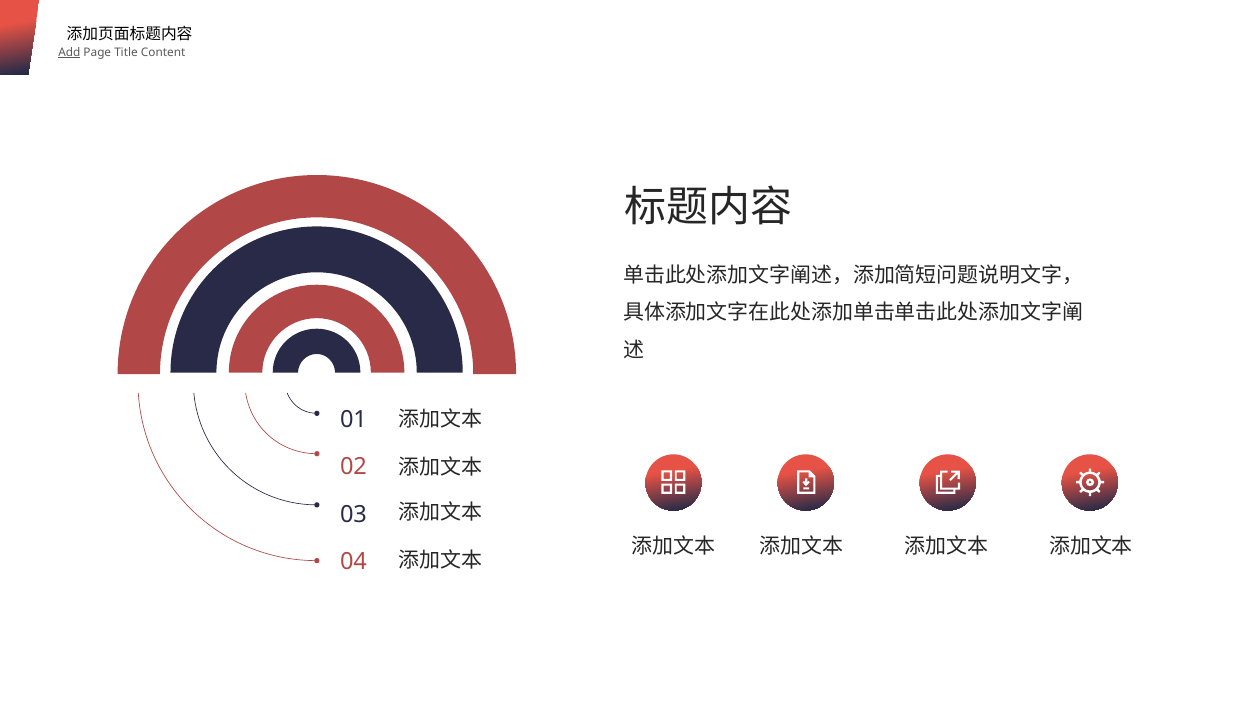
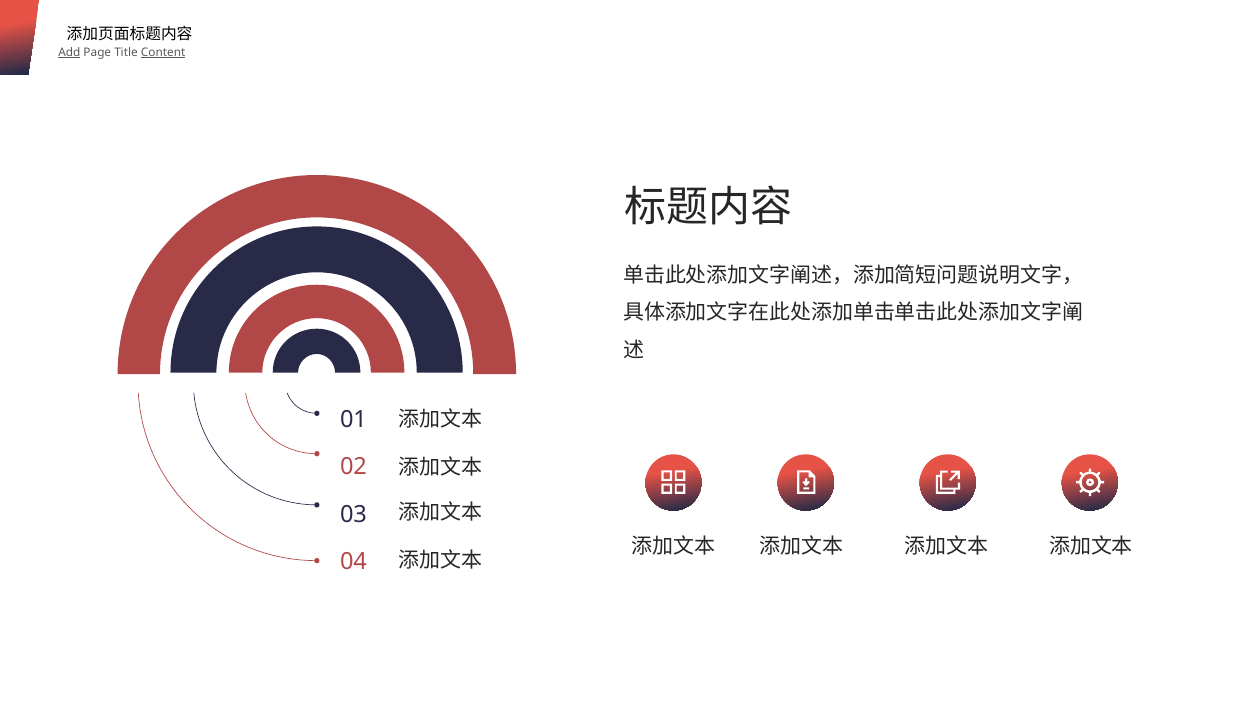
Content underline: none -> present
